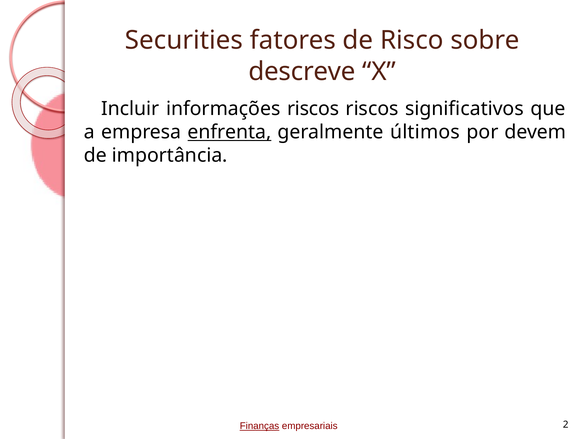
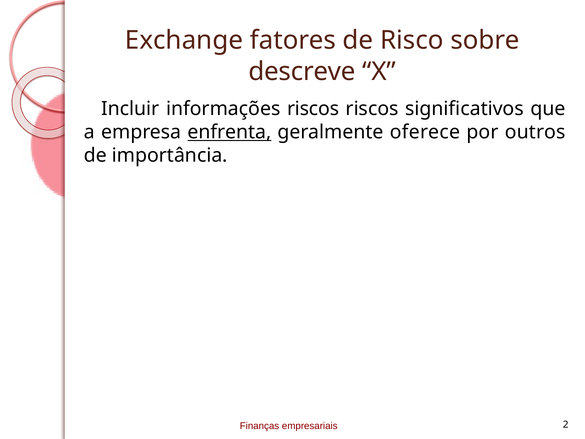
Securities: Securities -> Exchange
últimos: últimos -> oferece
devem: devem -> outros
Finanças underline: present -> none
